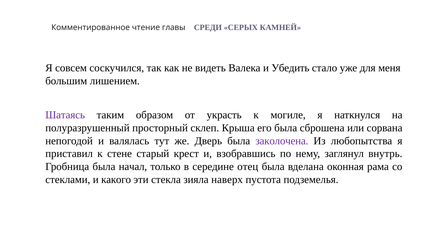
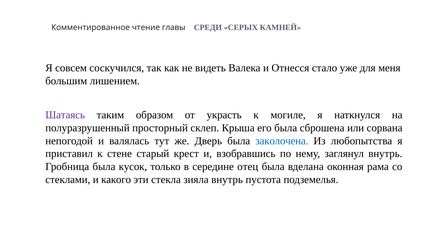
Убедить: Убедить -> Отнесся
заколочена colour: purple -> blue
начал: начал -> кусок
зияла наверх: наверх -> внутрь
